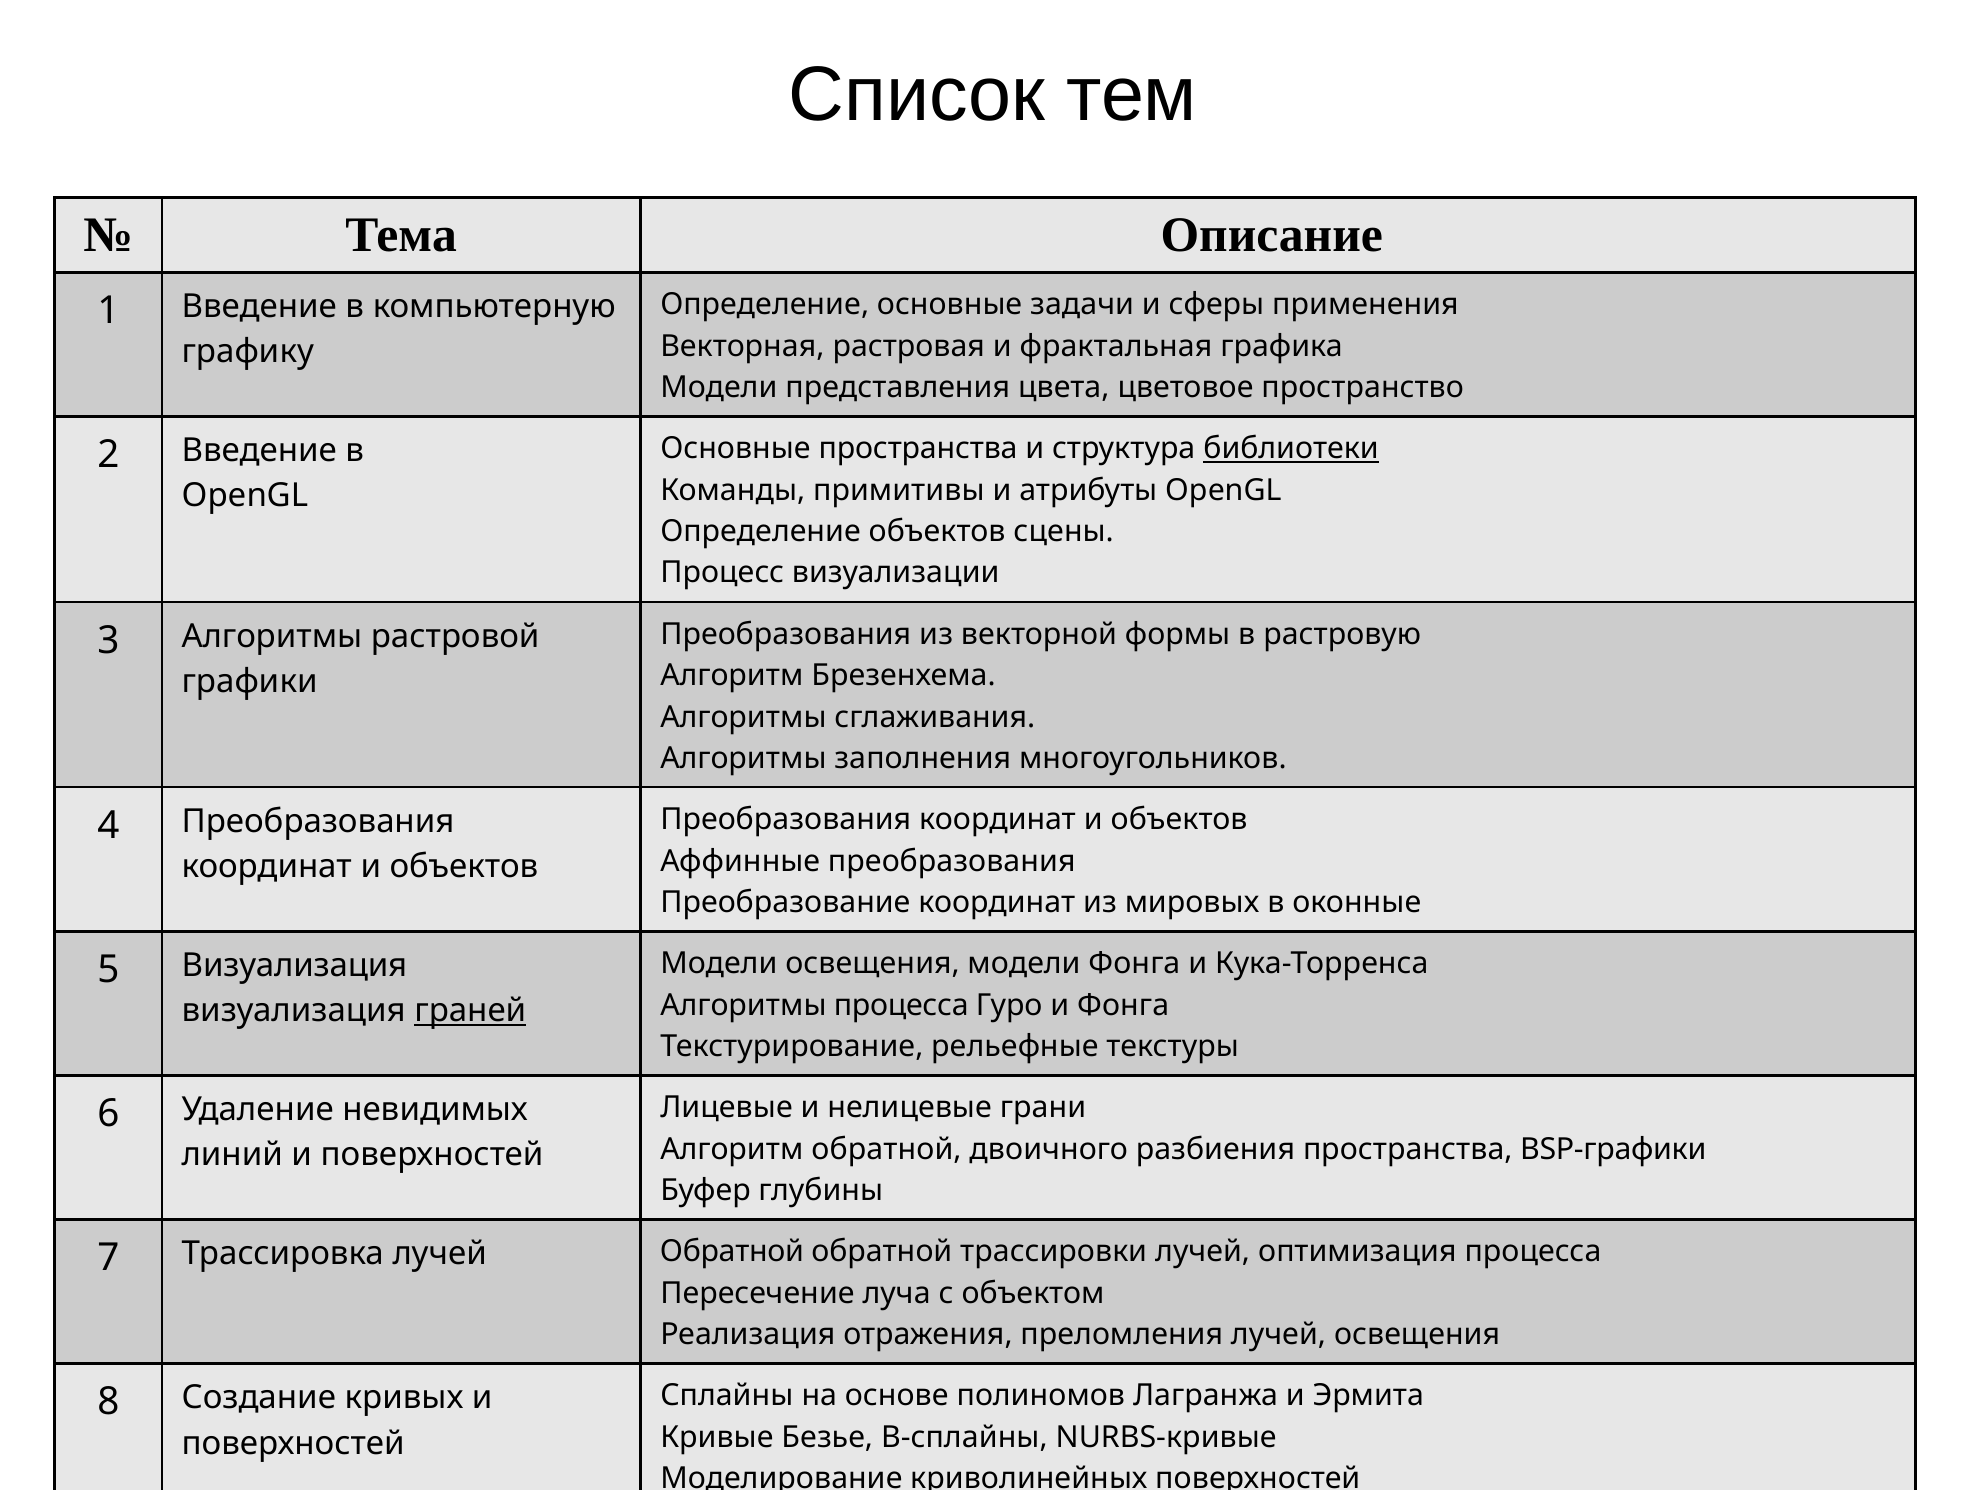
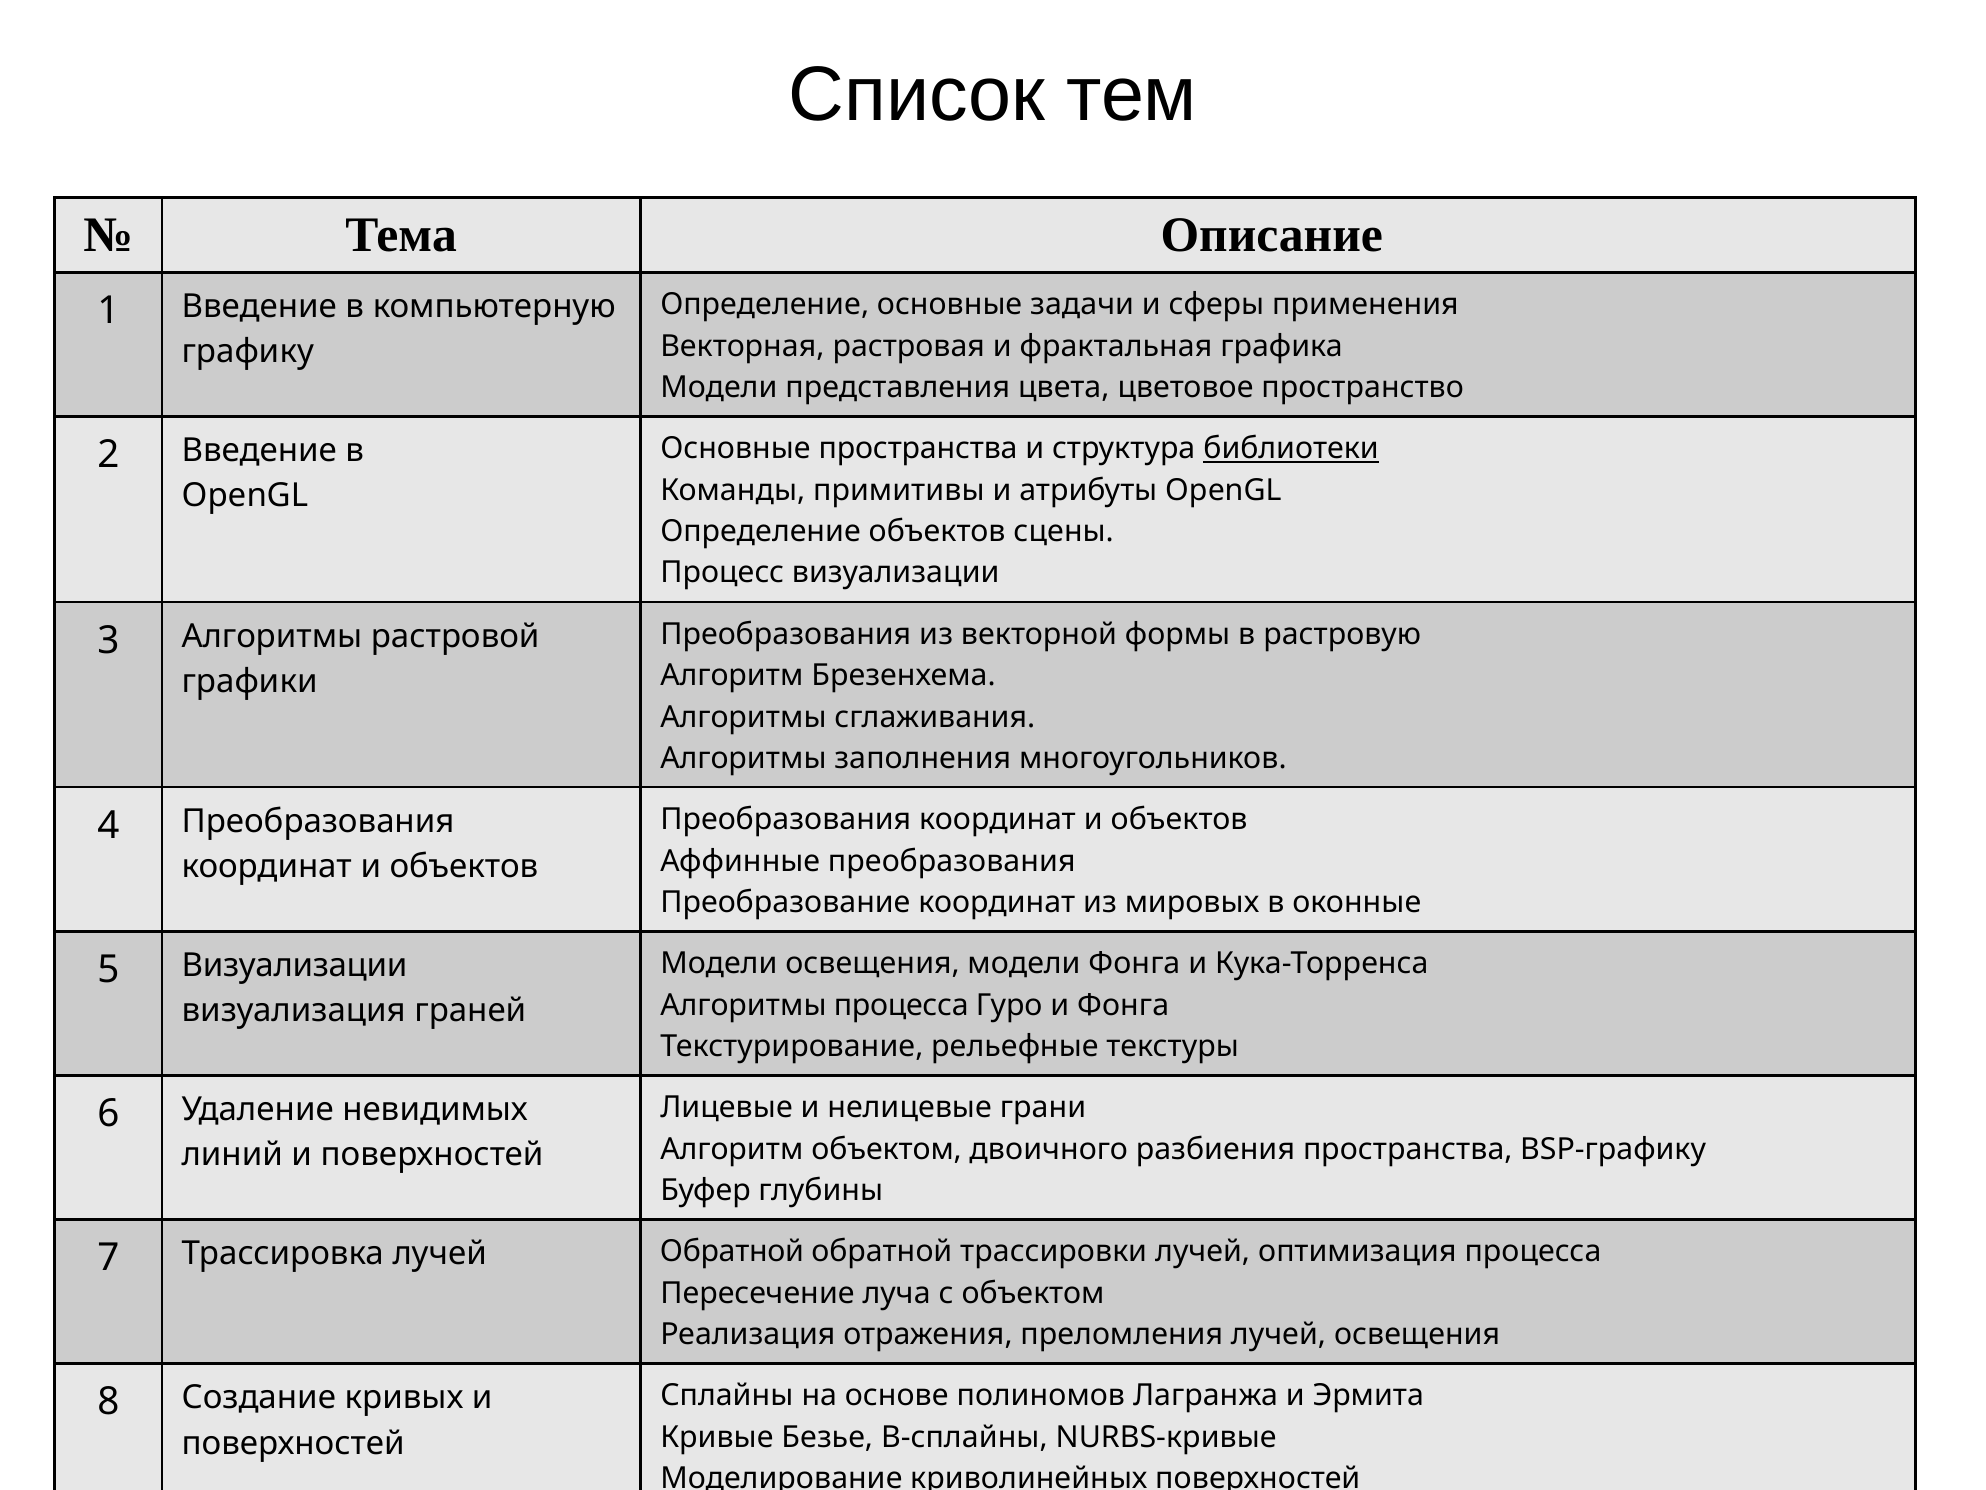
5 Визуализация: Визуализация -> Визуализации
граней underline: present -> none
Алгоритм обратной: обратной -> объектом
BSP-графики: BSP-графики -> BSP-графику
